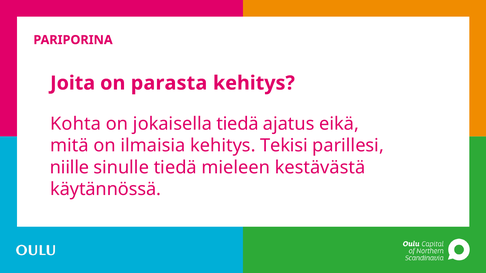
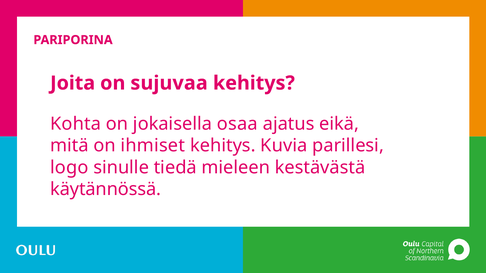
parasta: parasta -> sujuvaa
jokaisella tiedä: tiedä -> osaa
ilmaisia: ilmaisia -> ihmiset
Tekisi: Tekisi -> Kuvia
niille: niille -> logo
